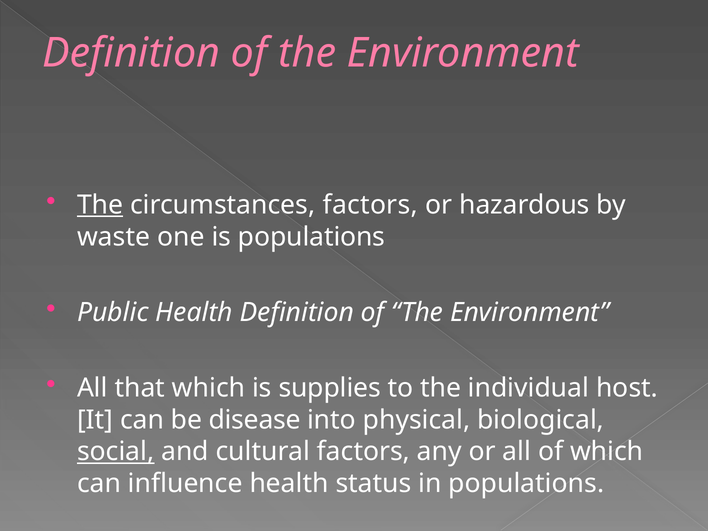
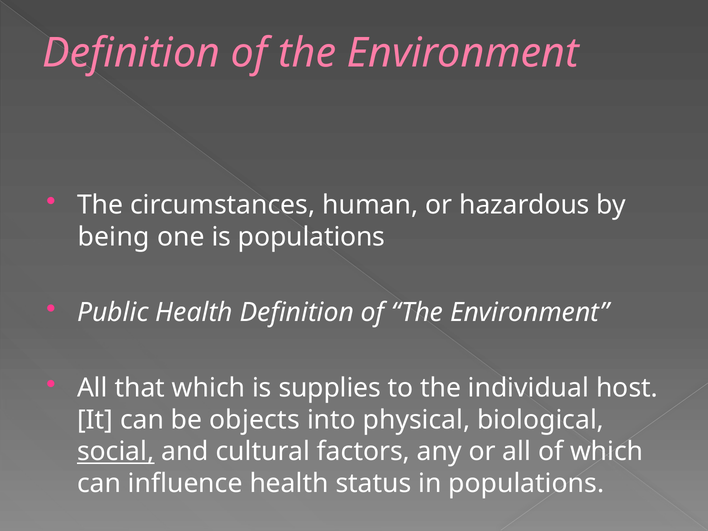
The at (100, 205) underline: present -> none
circumstances factors: factors -> human
waste: waste -> being
disease: disease -> objects
